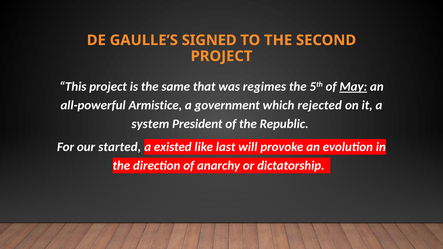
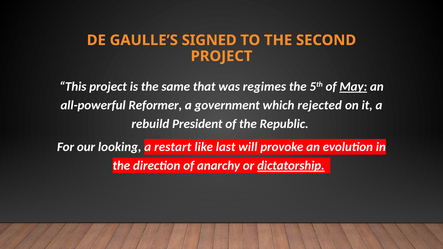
Armistice: Armistice -> Reformer
system: system -> rebuild
started: started -> looking
existed: existed -> restart
dictatorship underline: none -> present
